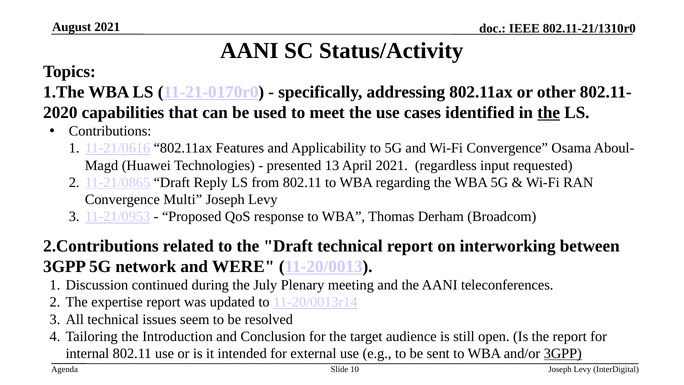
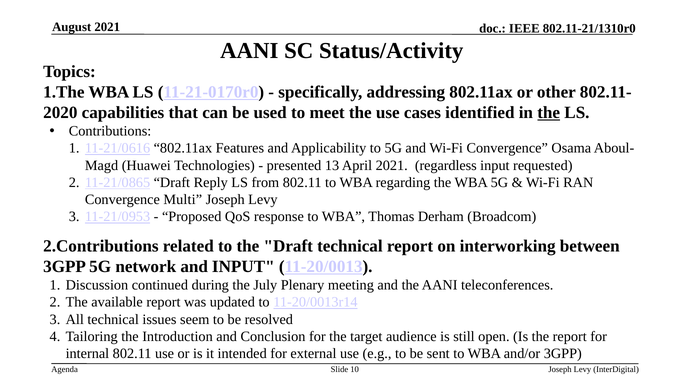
and WERE: WERE -> INPUT
expertise: expertise -> available
3GPP at (563, 353) underline: present -> none
